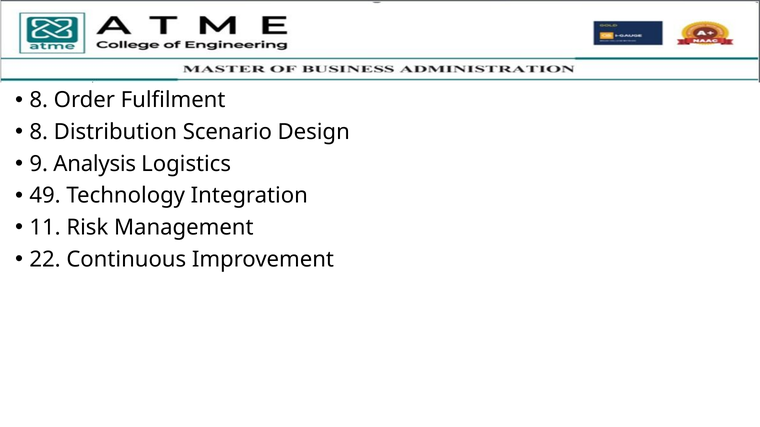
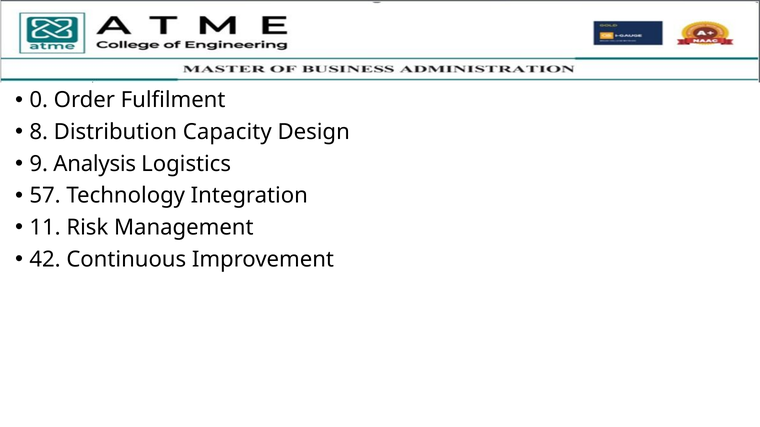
8 at (39, 100): 8 -> 0
Scenario: Scenario -> Capacity
49: 49 -> 57
22: 22 -> 42
